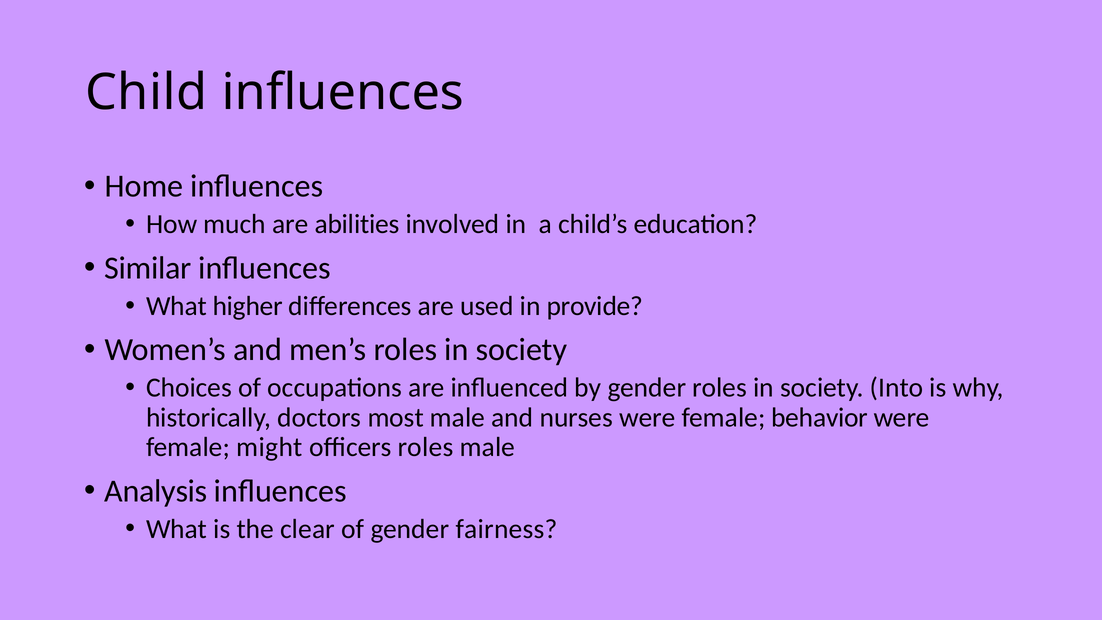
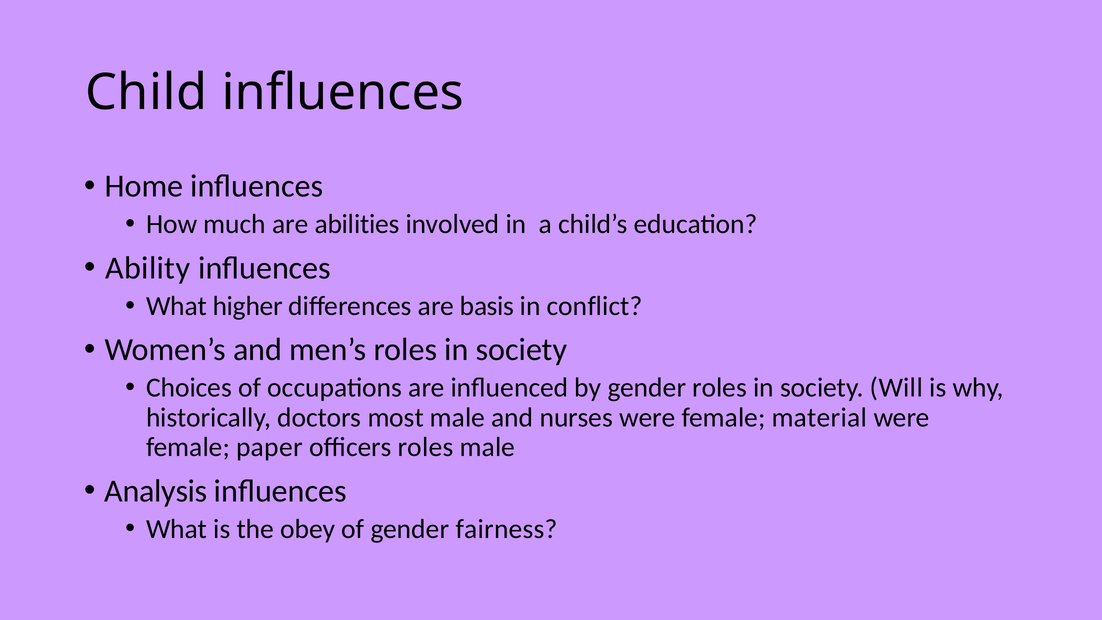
Similar: Similar -> Ability
used: used -> basis
provide: provide -> conflict
Into: Into -> Will
behavior: behavior -> material
might: might -> paper
clear: clear -> obey
